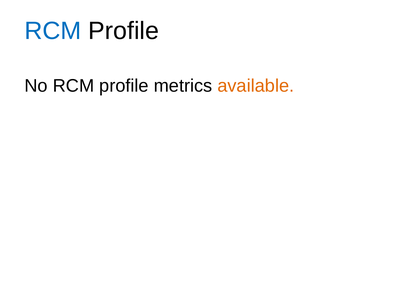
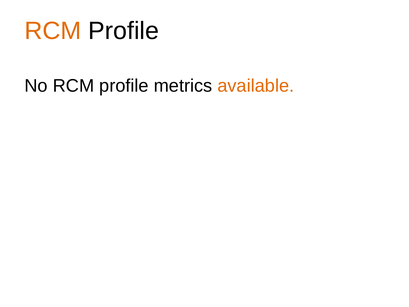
RCM at (53, 31) colour: blue -> orange
